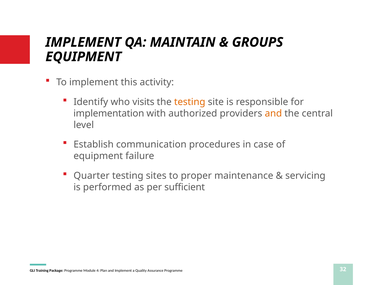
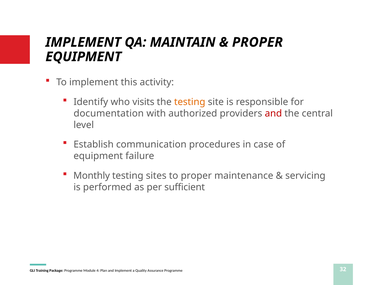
GROUPS at (258, 42): GROUPS -> PROPER
implementation: implementation -> documentation
and at (273, 114) colour: orange -> red
Quarter: Quarter -> Monthly
